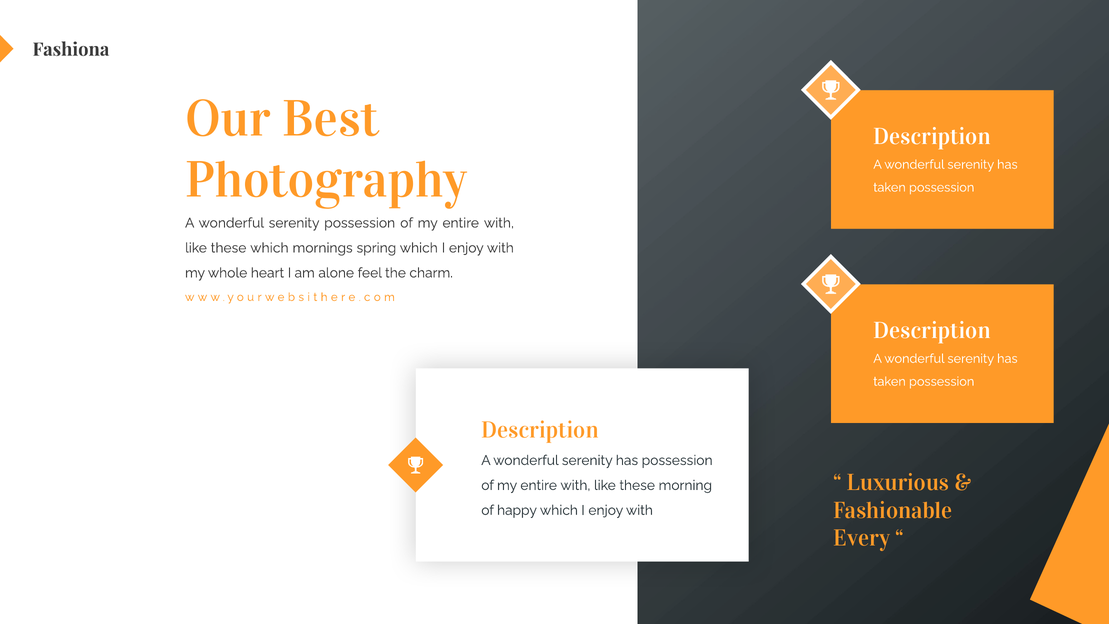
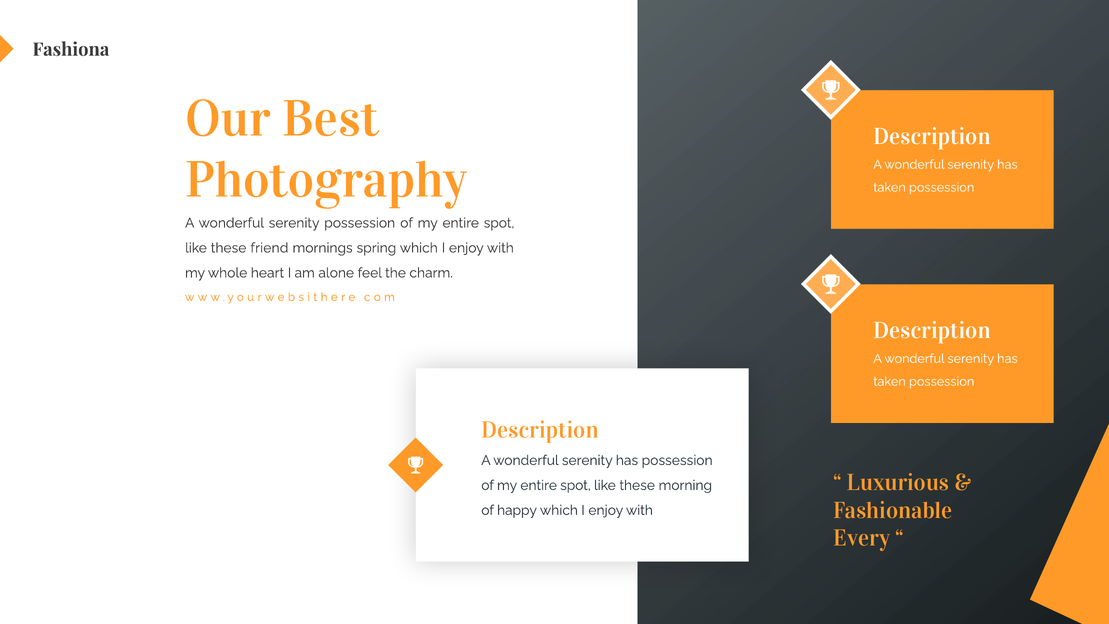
with at (499, 223): with -> spot
these which: which -> friend
with at (575, 485): with -> spot
